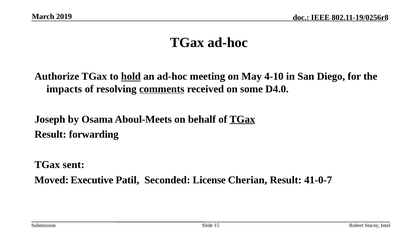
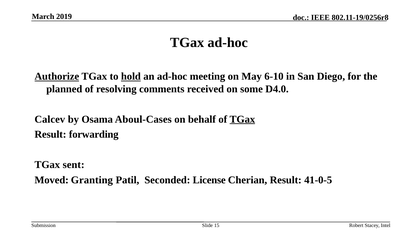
Authorize underline: none -> present
4-10: 4-10 -> 6-10
impacts: impacts -> planned
comments underline: present -> none
Joseph: Joseph -> Calcev
Aboul-Meets: Aboul-Meets -> Aboul-Cases
Executive: Executive -> Granting
41-0-7: 41-0-7 -> 41-0-5
